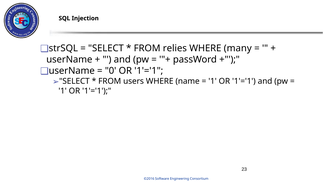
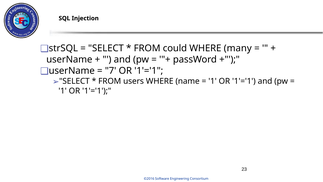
relies: relies -> could
0: 0 -> 7
